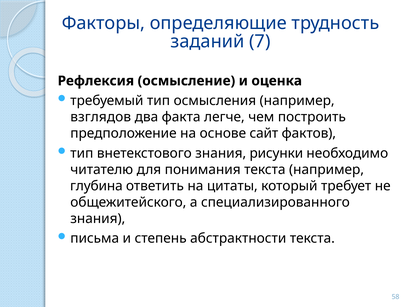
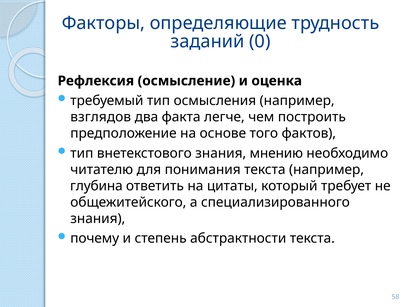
7: 7 -> 0
сайт: сайт -> того
рисунки: рисунки -> мнению
письма: письма -> почему
